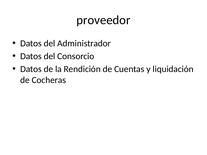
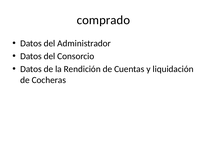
proveedor: proveedor -> comprado
